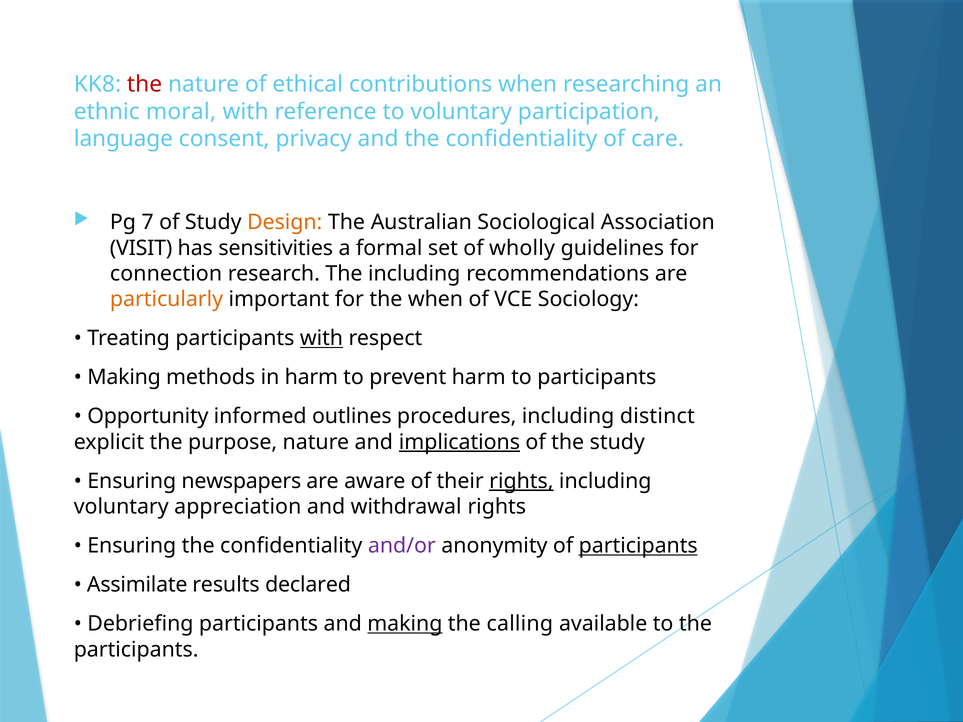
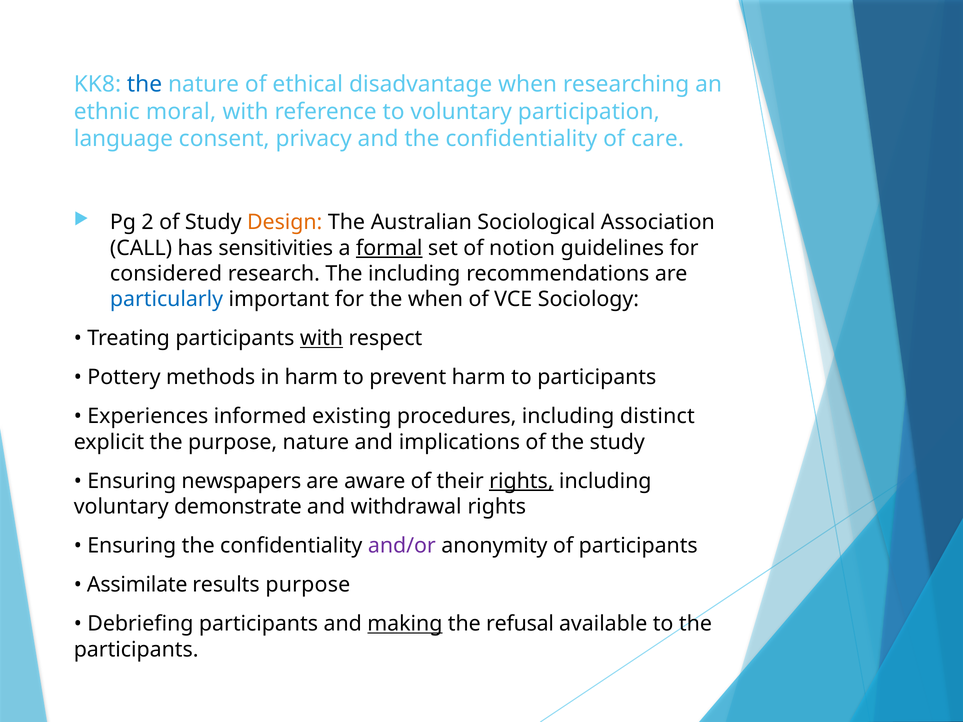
the at (145, 84) colour: red -> blue
contributions: contributions -> disadvantage
7: 7 -> 2
VISIT: VISIT -> CALL
formal underline: none -> present
wholly: wholly -> notion
connection: connection -> considered
particularly colour: orange -> blue
Making at (124, 378): Making -> Pottery
Opportunity: Opportunity -> Experiences
outlines: outlines -> existing
implications underline: present -> none
appreciation: appreciation -> demonstrate
participants at (638, 546) underline: present -> none
results declared: declared -> purpose
calling: calling -> refusal
